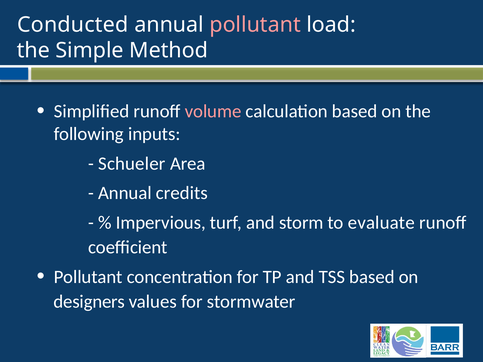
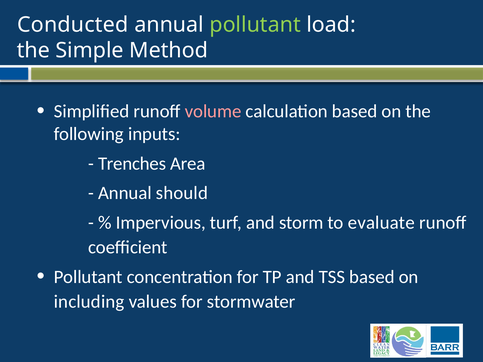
pollutant at (255, 25) colour: pink -> light green
Schueler: Schueler -> Trenches
credits: credits -> should
designers: designers -> including
